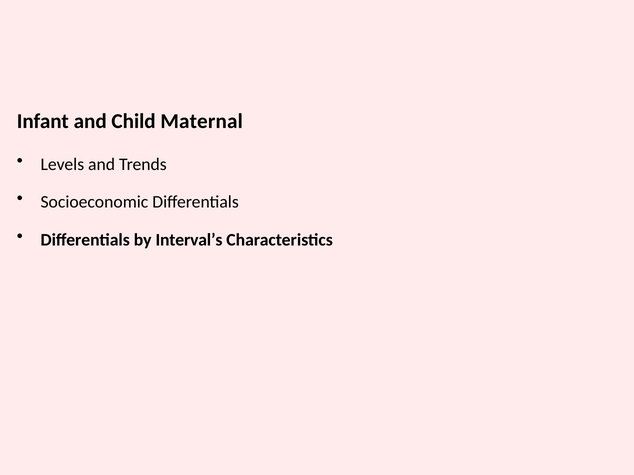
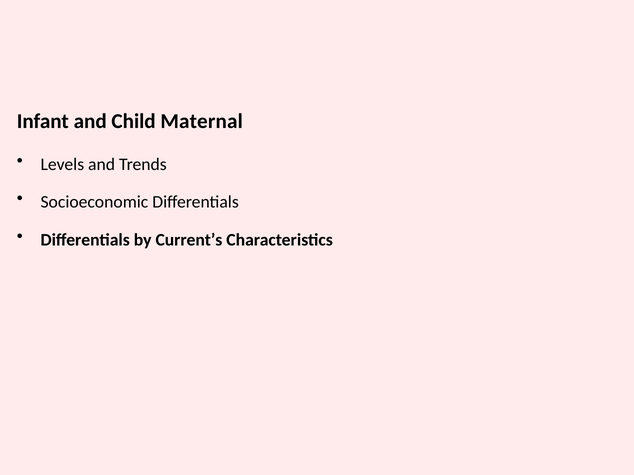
Interval’s: Interval’s -> Current’s
